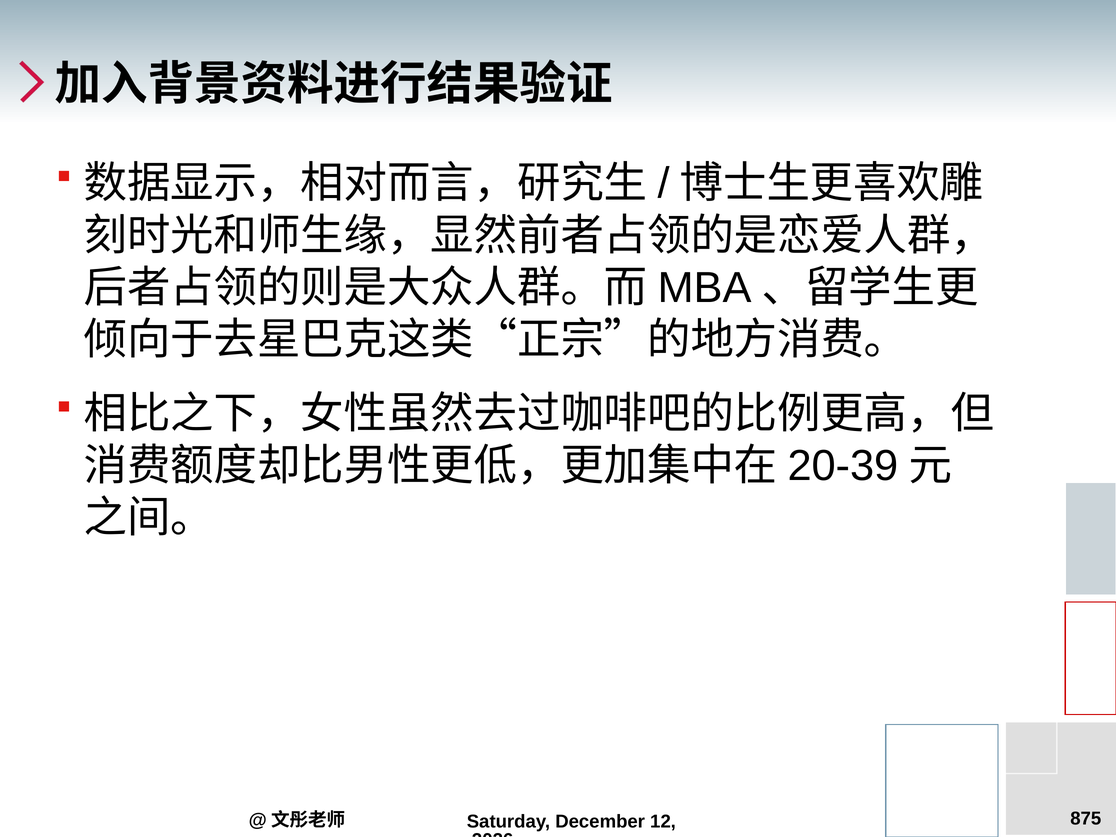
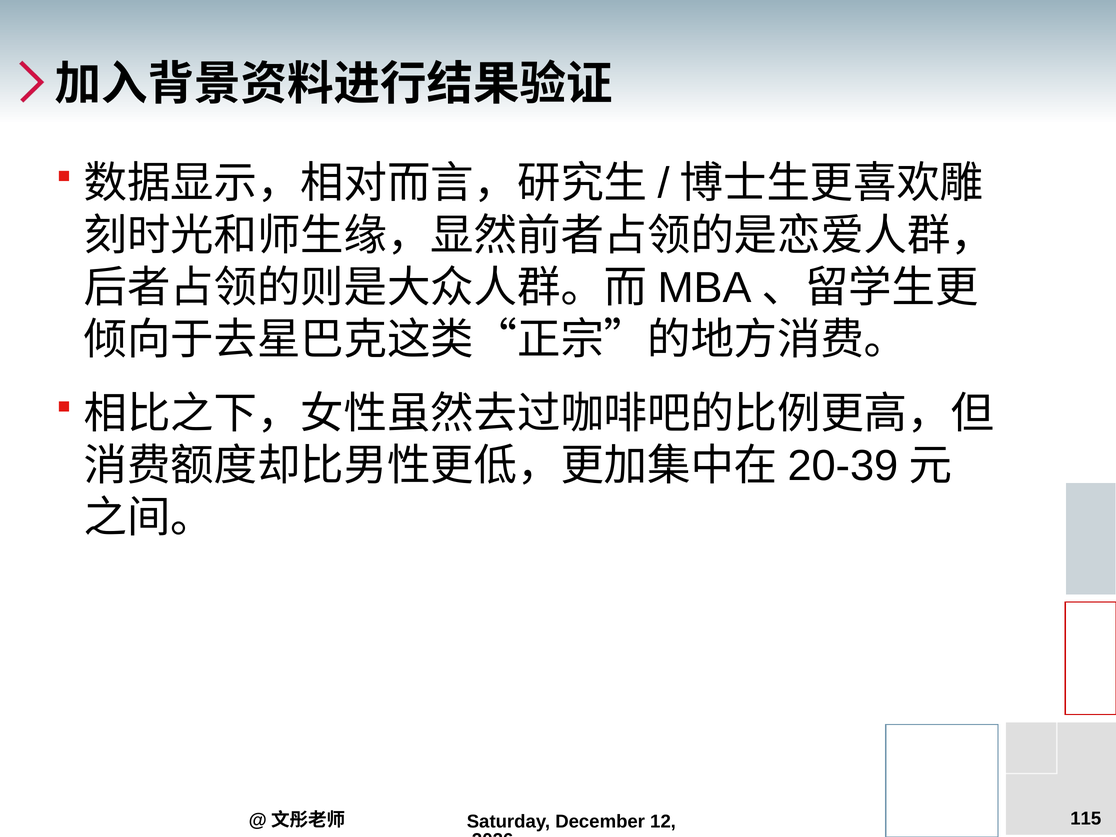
875: 875 -> 115
